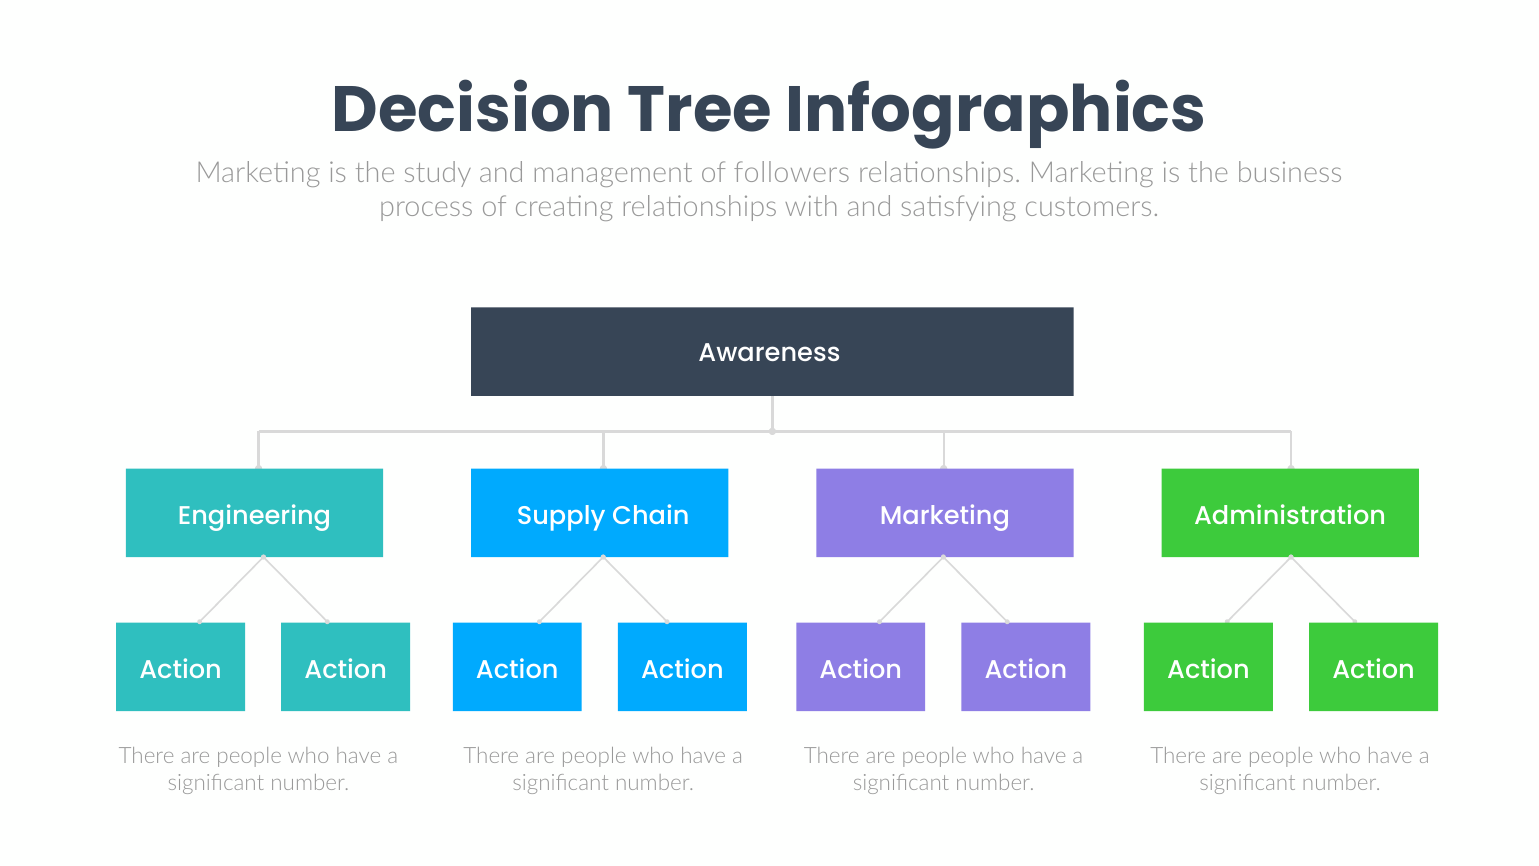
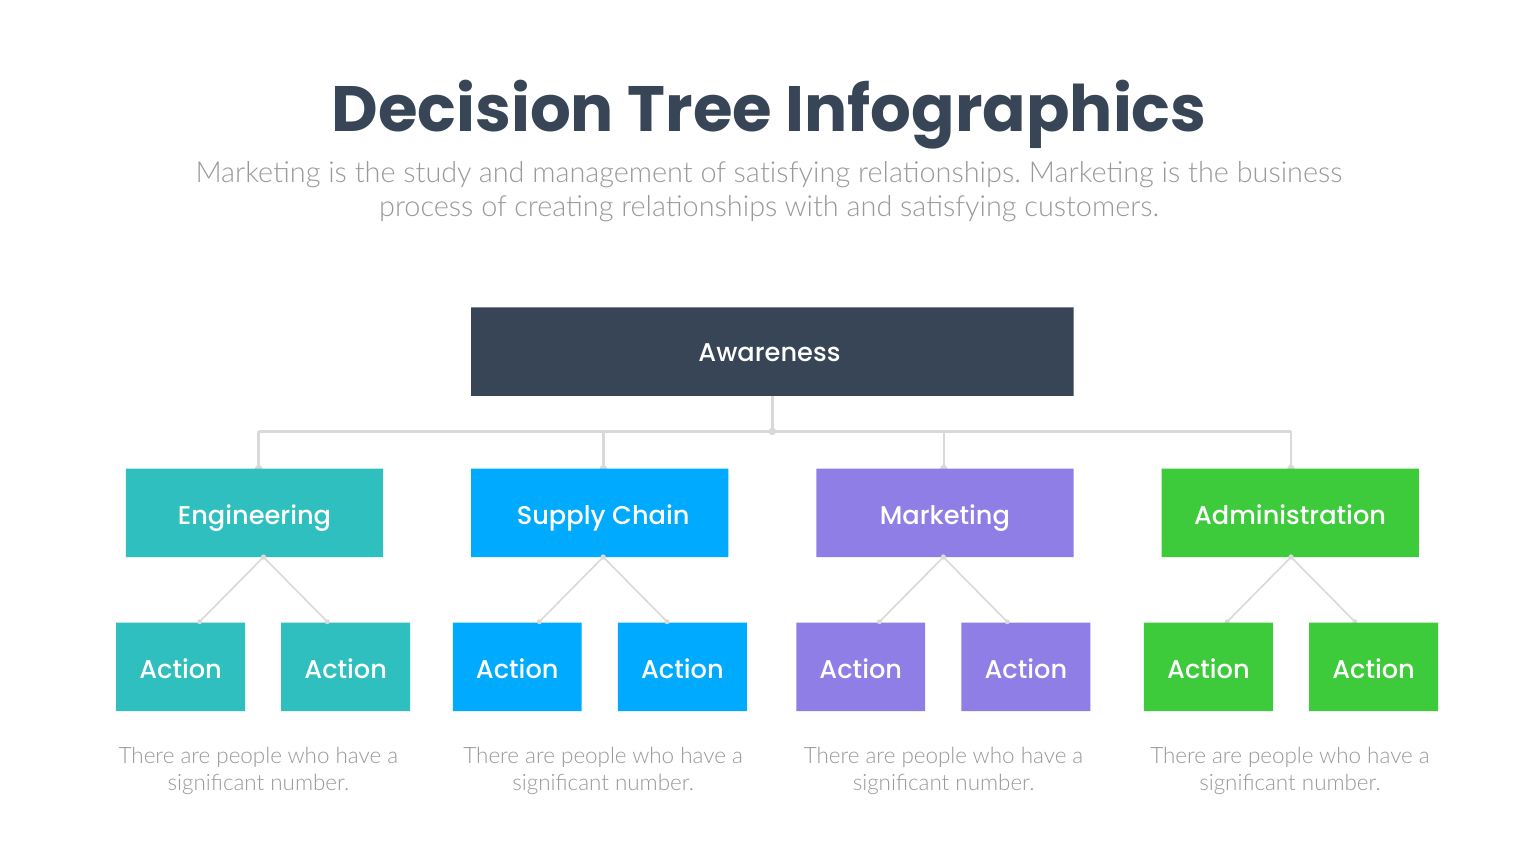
of followers: followers -> satisfying
